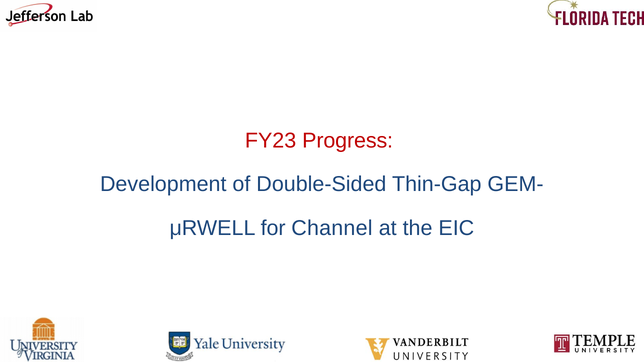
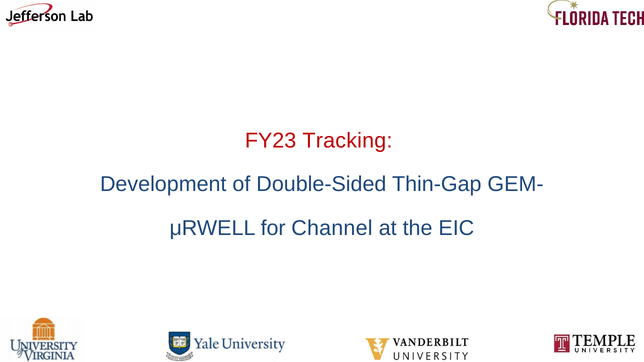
Progress: Progress -> Tracking
